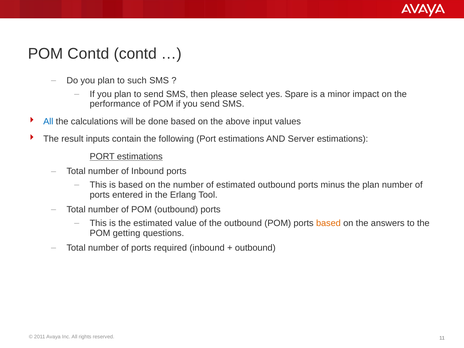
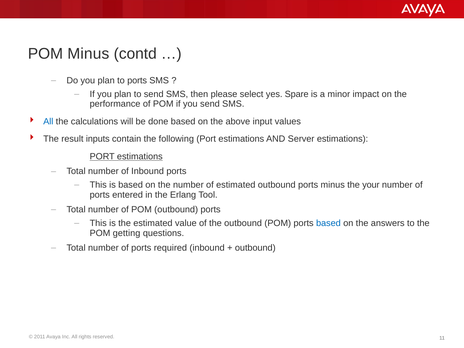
POM Contd: Contd -> Minus
to such: such -> ports
the plan: plan -> your
based at (328, 223) colour: orange -> blue
